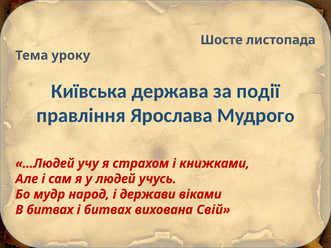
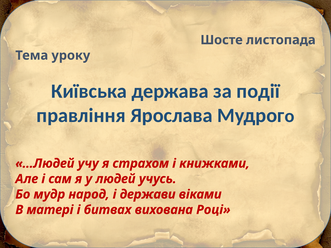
В битвах: битвах -> матері
Свій: Свій -> Році
